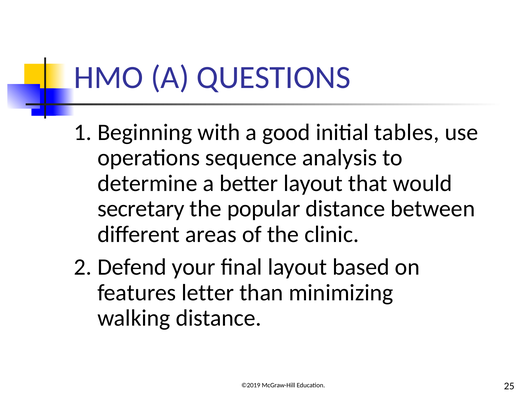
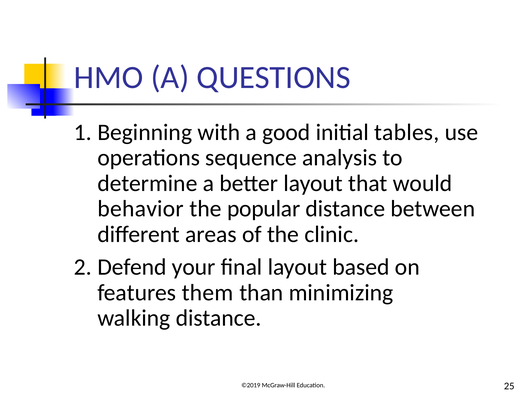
secretary: secretary -> behavior
letter: letter -> them
